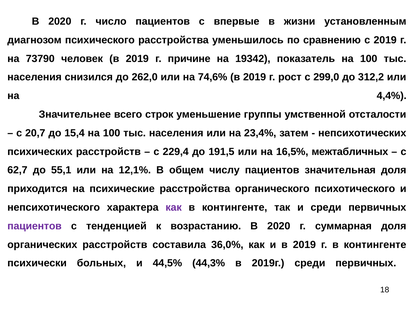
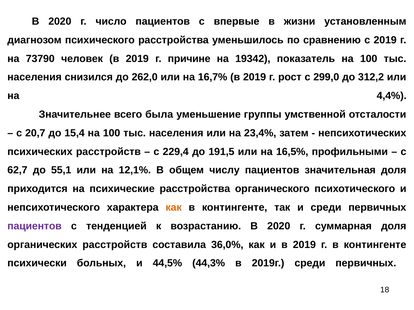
74,6%: 74,6% -> 16,7%
строк: строк -> была
межтабличных: межтабличных -> профильными
как at (174, 208) colour: purple -> orange
